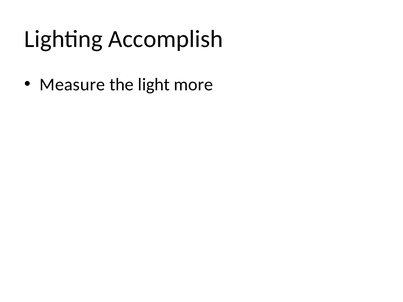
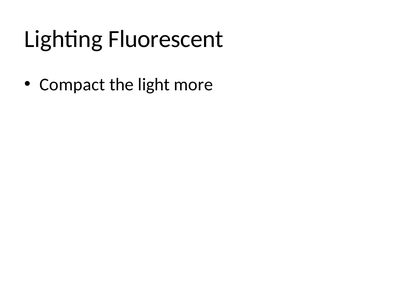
Accomplish: Accomplish -> Fluorescent
Measure: Measure -> Compact
